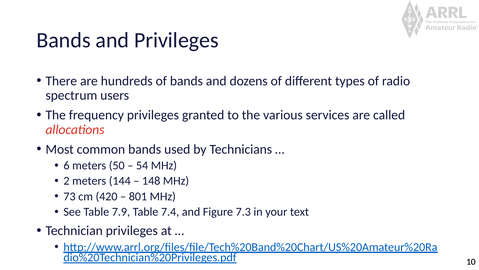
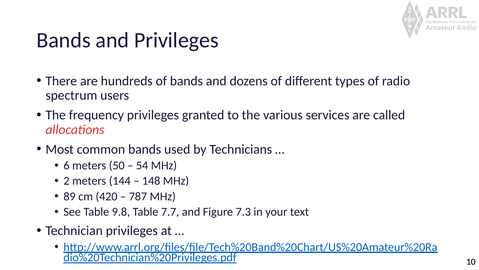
73: 73 -> 89
801: 801 -> 787
7.9: 7.9 -> 9.8
7.4: 7.4 -> 7.7
